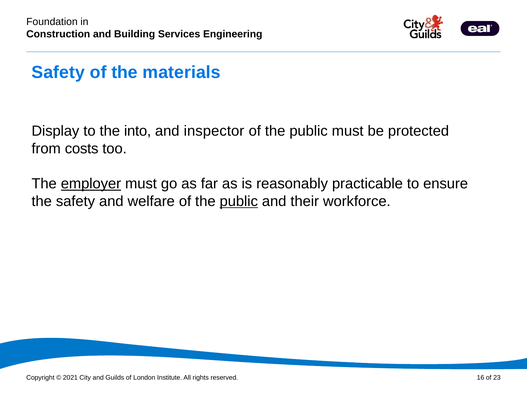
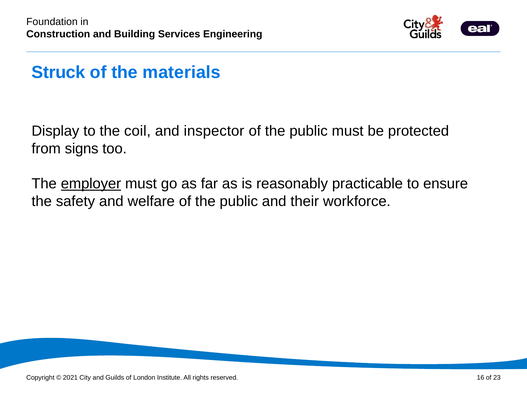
Safety at (58, 72): Safety -> Struck
into: into -> coil
costs: costs -> signs
public at (239, 201) underline: present -> none
